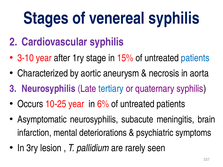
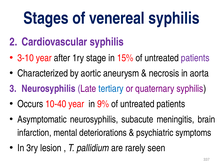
patients at (195, 58) colour: blue -> purple
10-25: 10-25 -> 10-40
6%: 6% -> 9%
